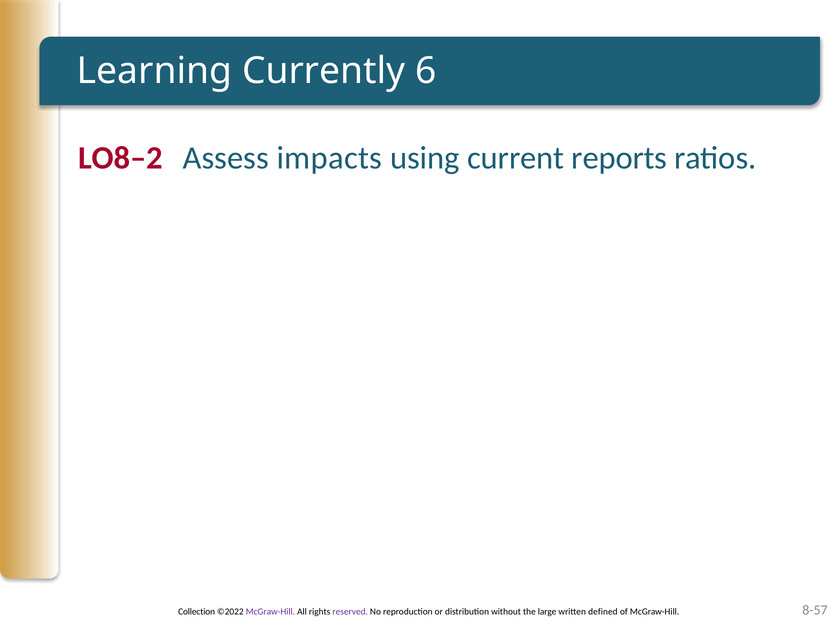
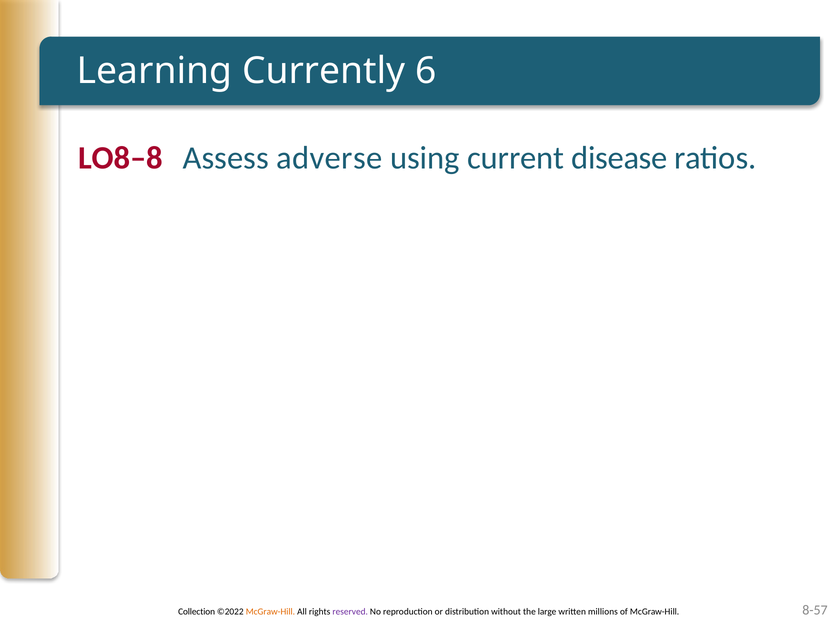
LO8–2: LO8–2 -> LO8–8
impacts: impacts -> adverse
reports: reports -> disease
McGraw-Hill at (270, 612) colour: purple -> orange
defined: defined -> millions
